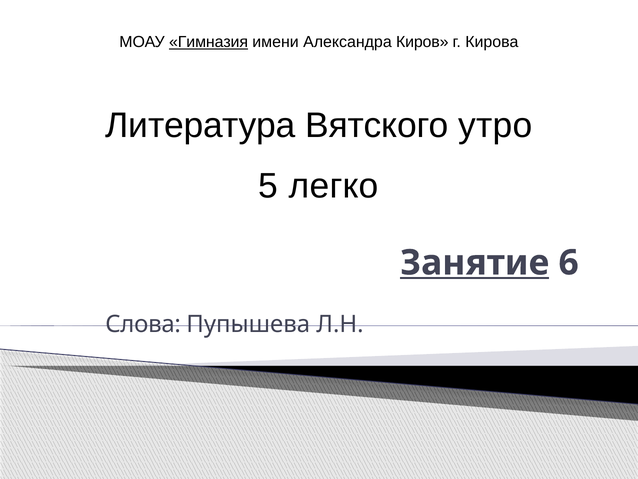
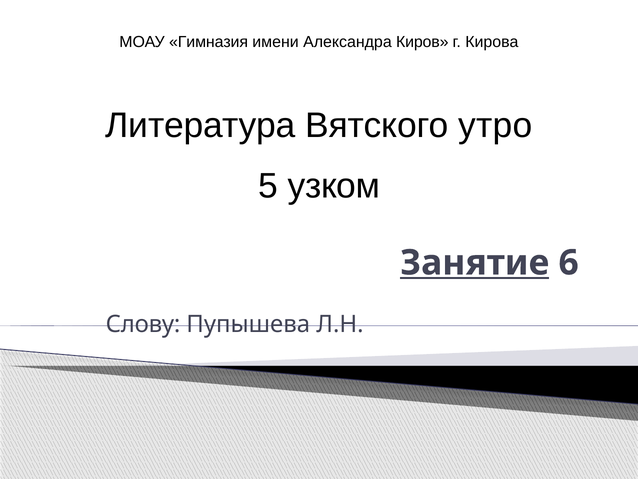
Гимназия underline: present -> none
легко: легко -> узком
Слова: Слова -> Слову
